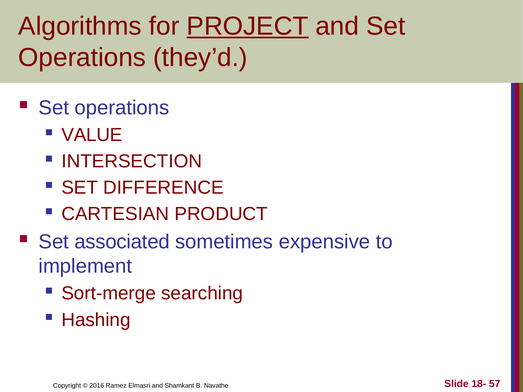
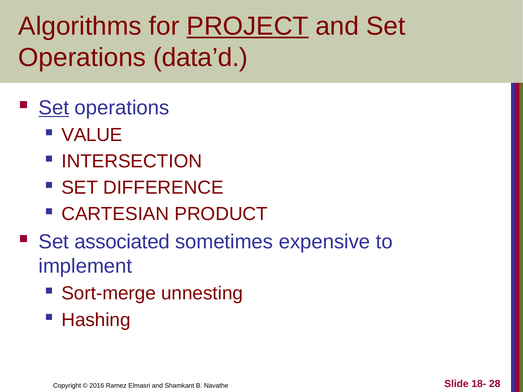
they’d: they’d -> data’d
Set at (54, 108) underline: none -> present
searching: searching -> unnesting
57: 57 -> 28
